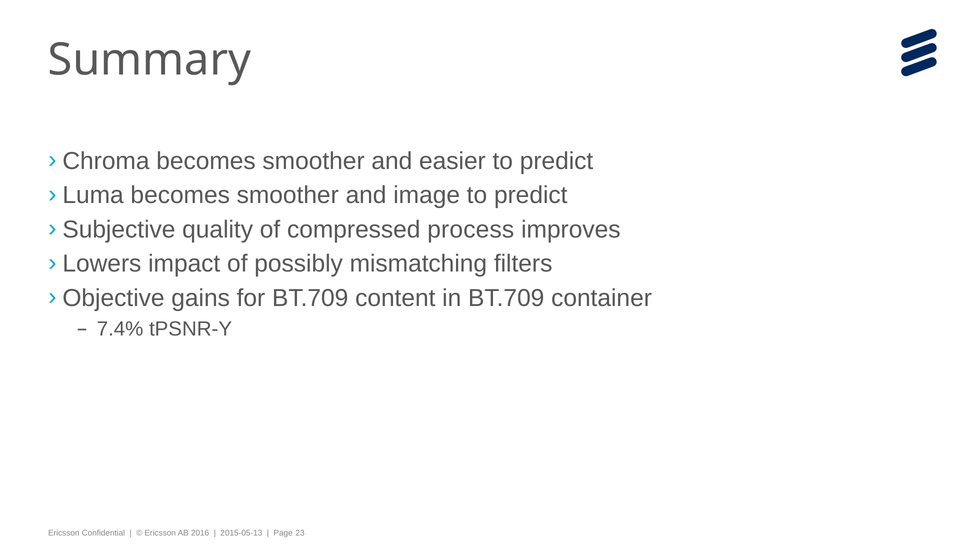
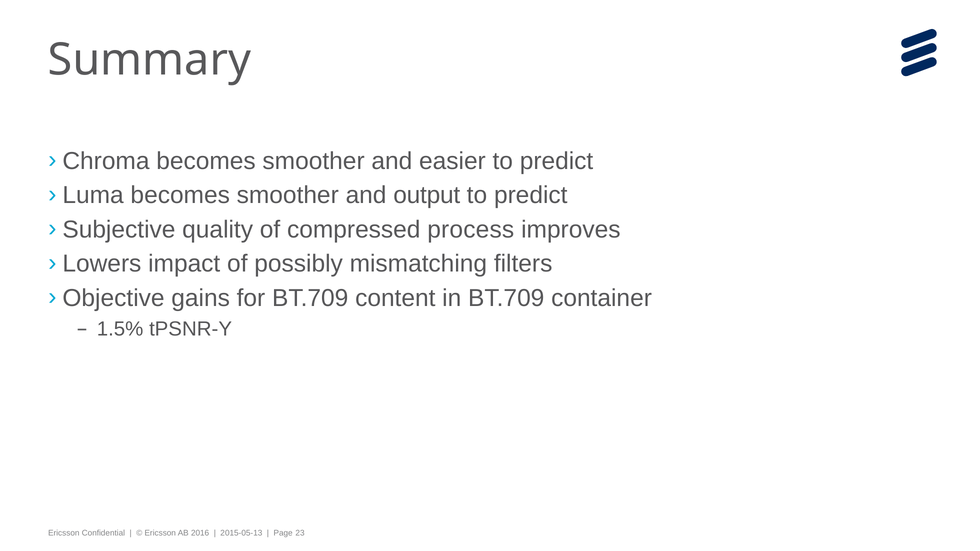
image: image -> output
7.4%: 7.4% -> 1.5%
